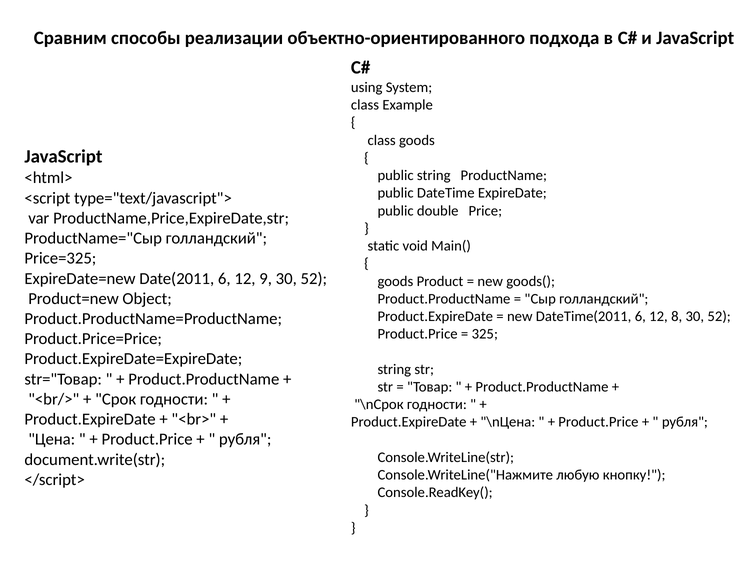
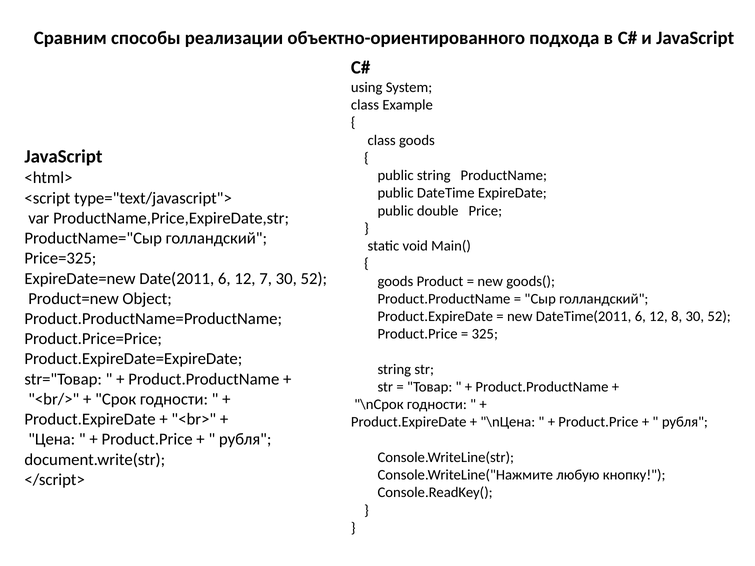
9: 9 -> 7
